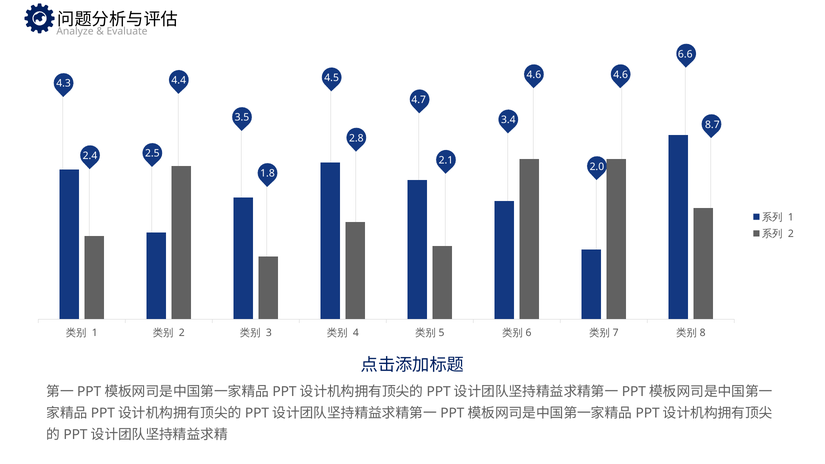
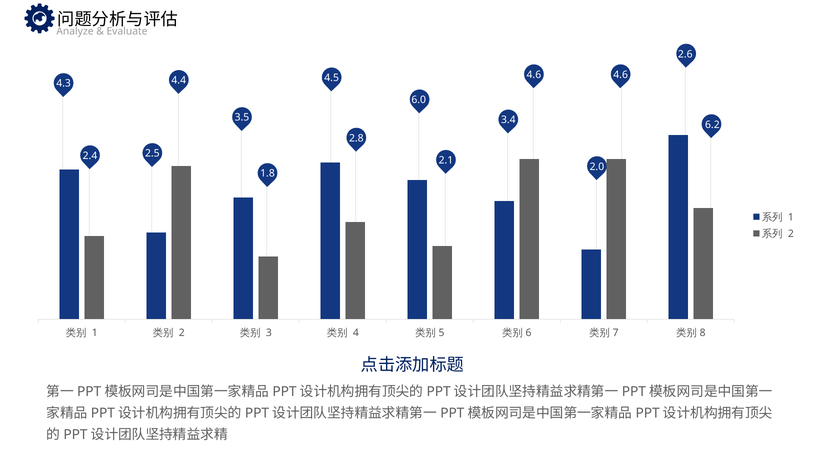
6.6: 6.6 -> 2.6
4.7: 4.7 -> 6.0
8.7: 8.7 -> 6.2
